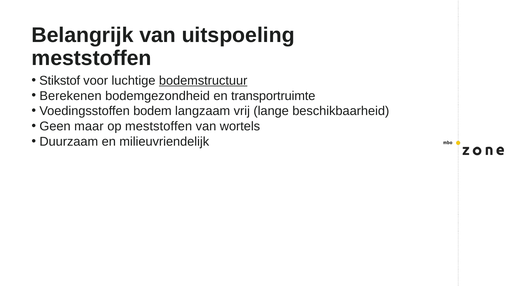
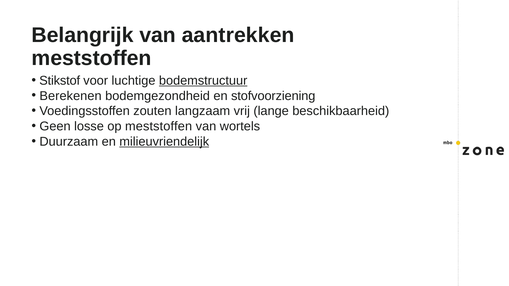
uitspoeling: uitspoeling -> aantrekken
transportruimte: transportruimte -> stofvoorziening
bodem: bodem -> zouten
maar: maar -> losse
milieuvriendelijk underline: none -> present
